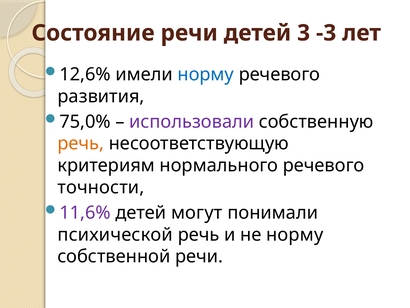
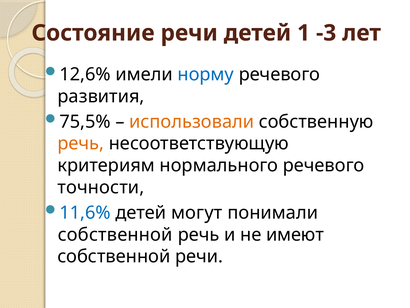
3: 3 -> 1
75,0%: 75,0% -> 75,5%
использовали colour: purple -> orange
11,6% colour: purple -> blue
психической at (115, 234): психической -> собственной
не норму: норму -> имеют
